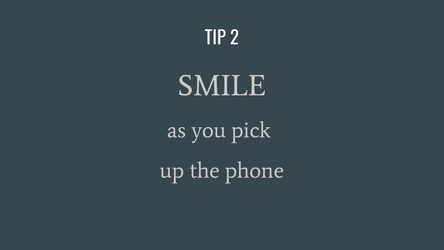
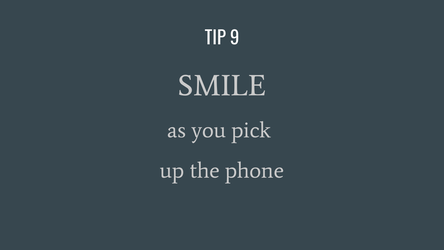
2: 2 -> 9
